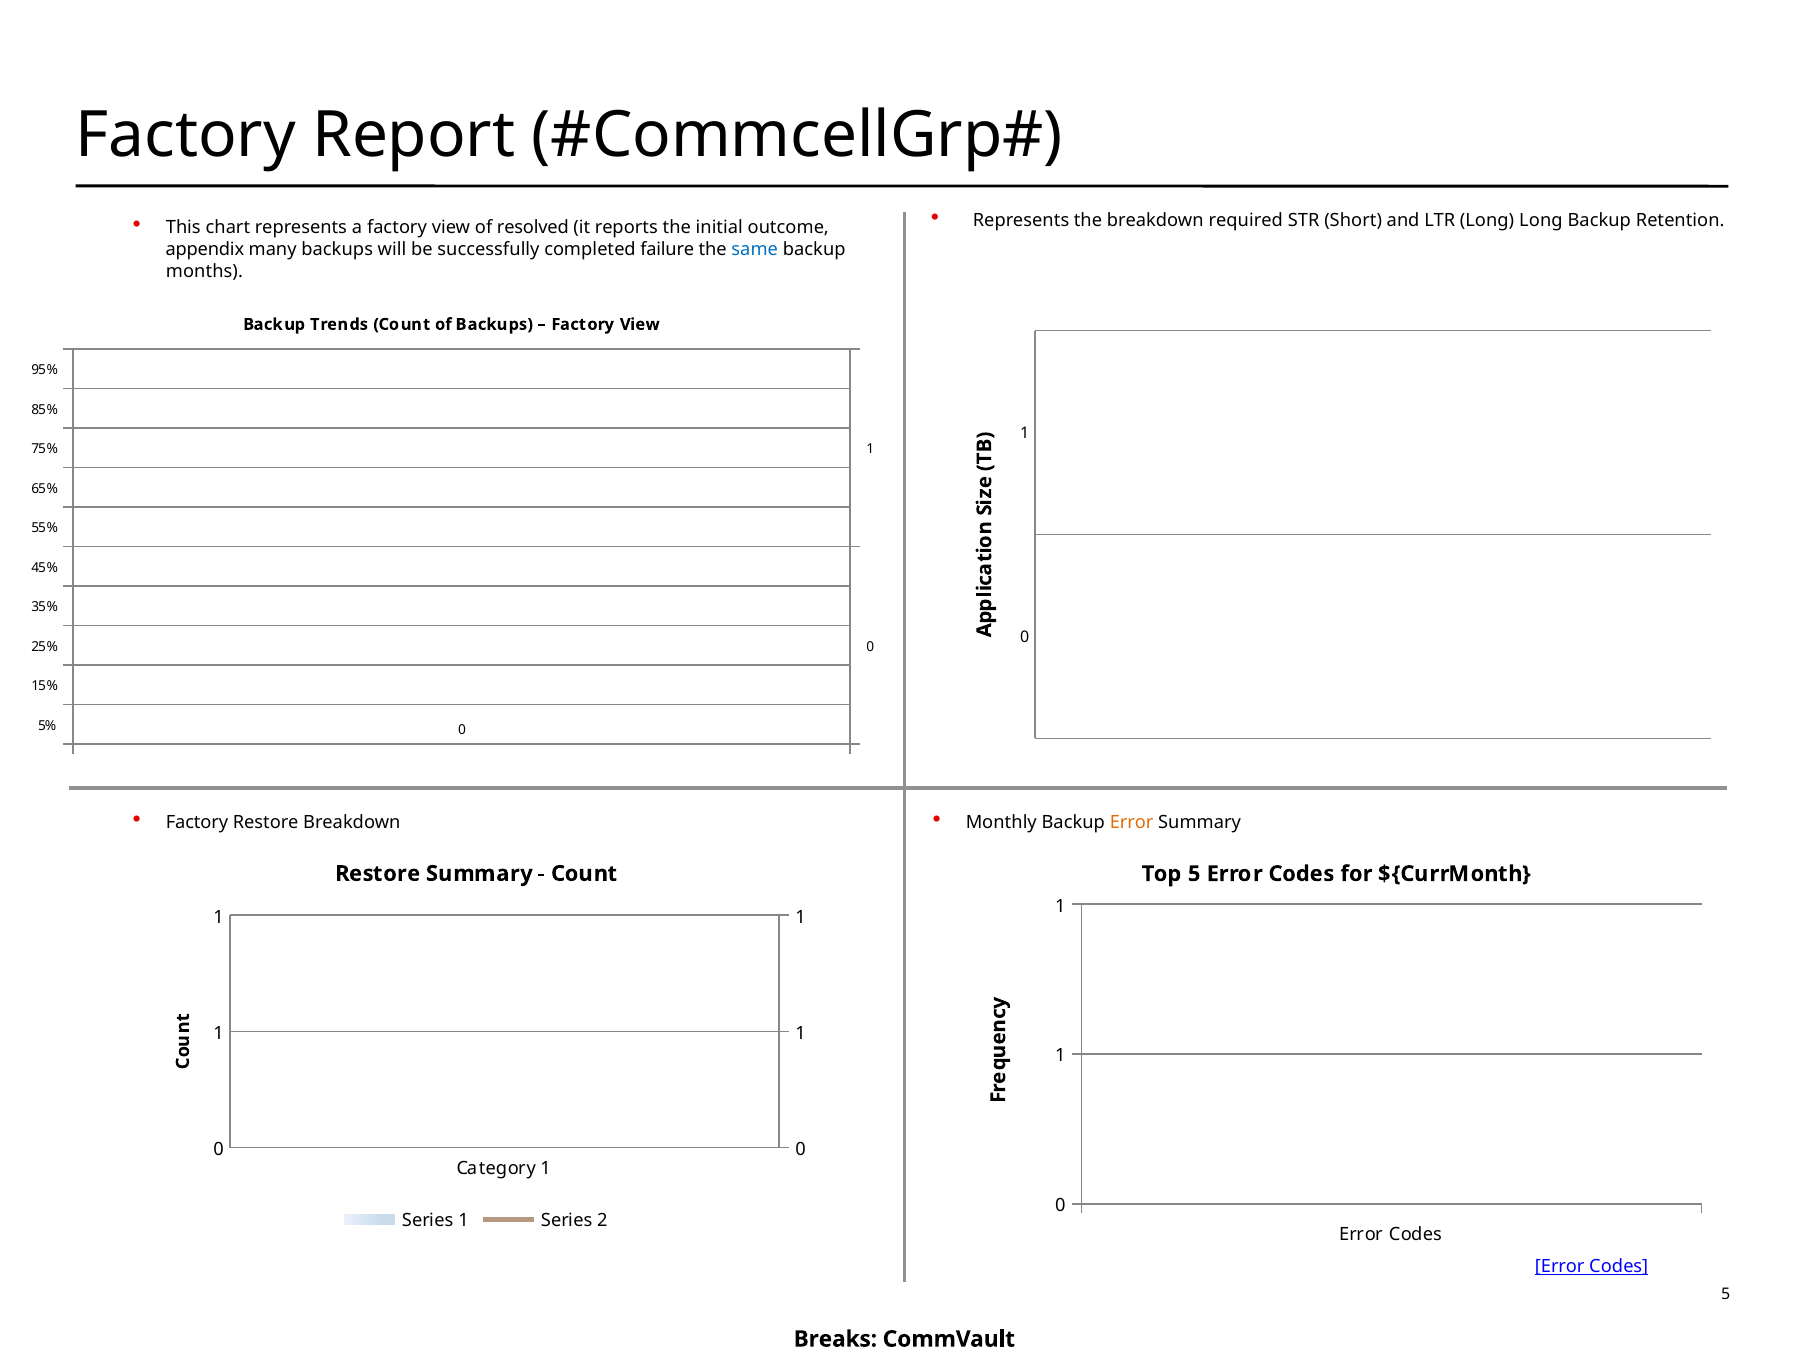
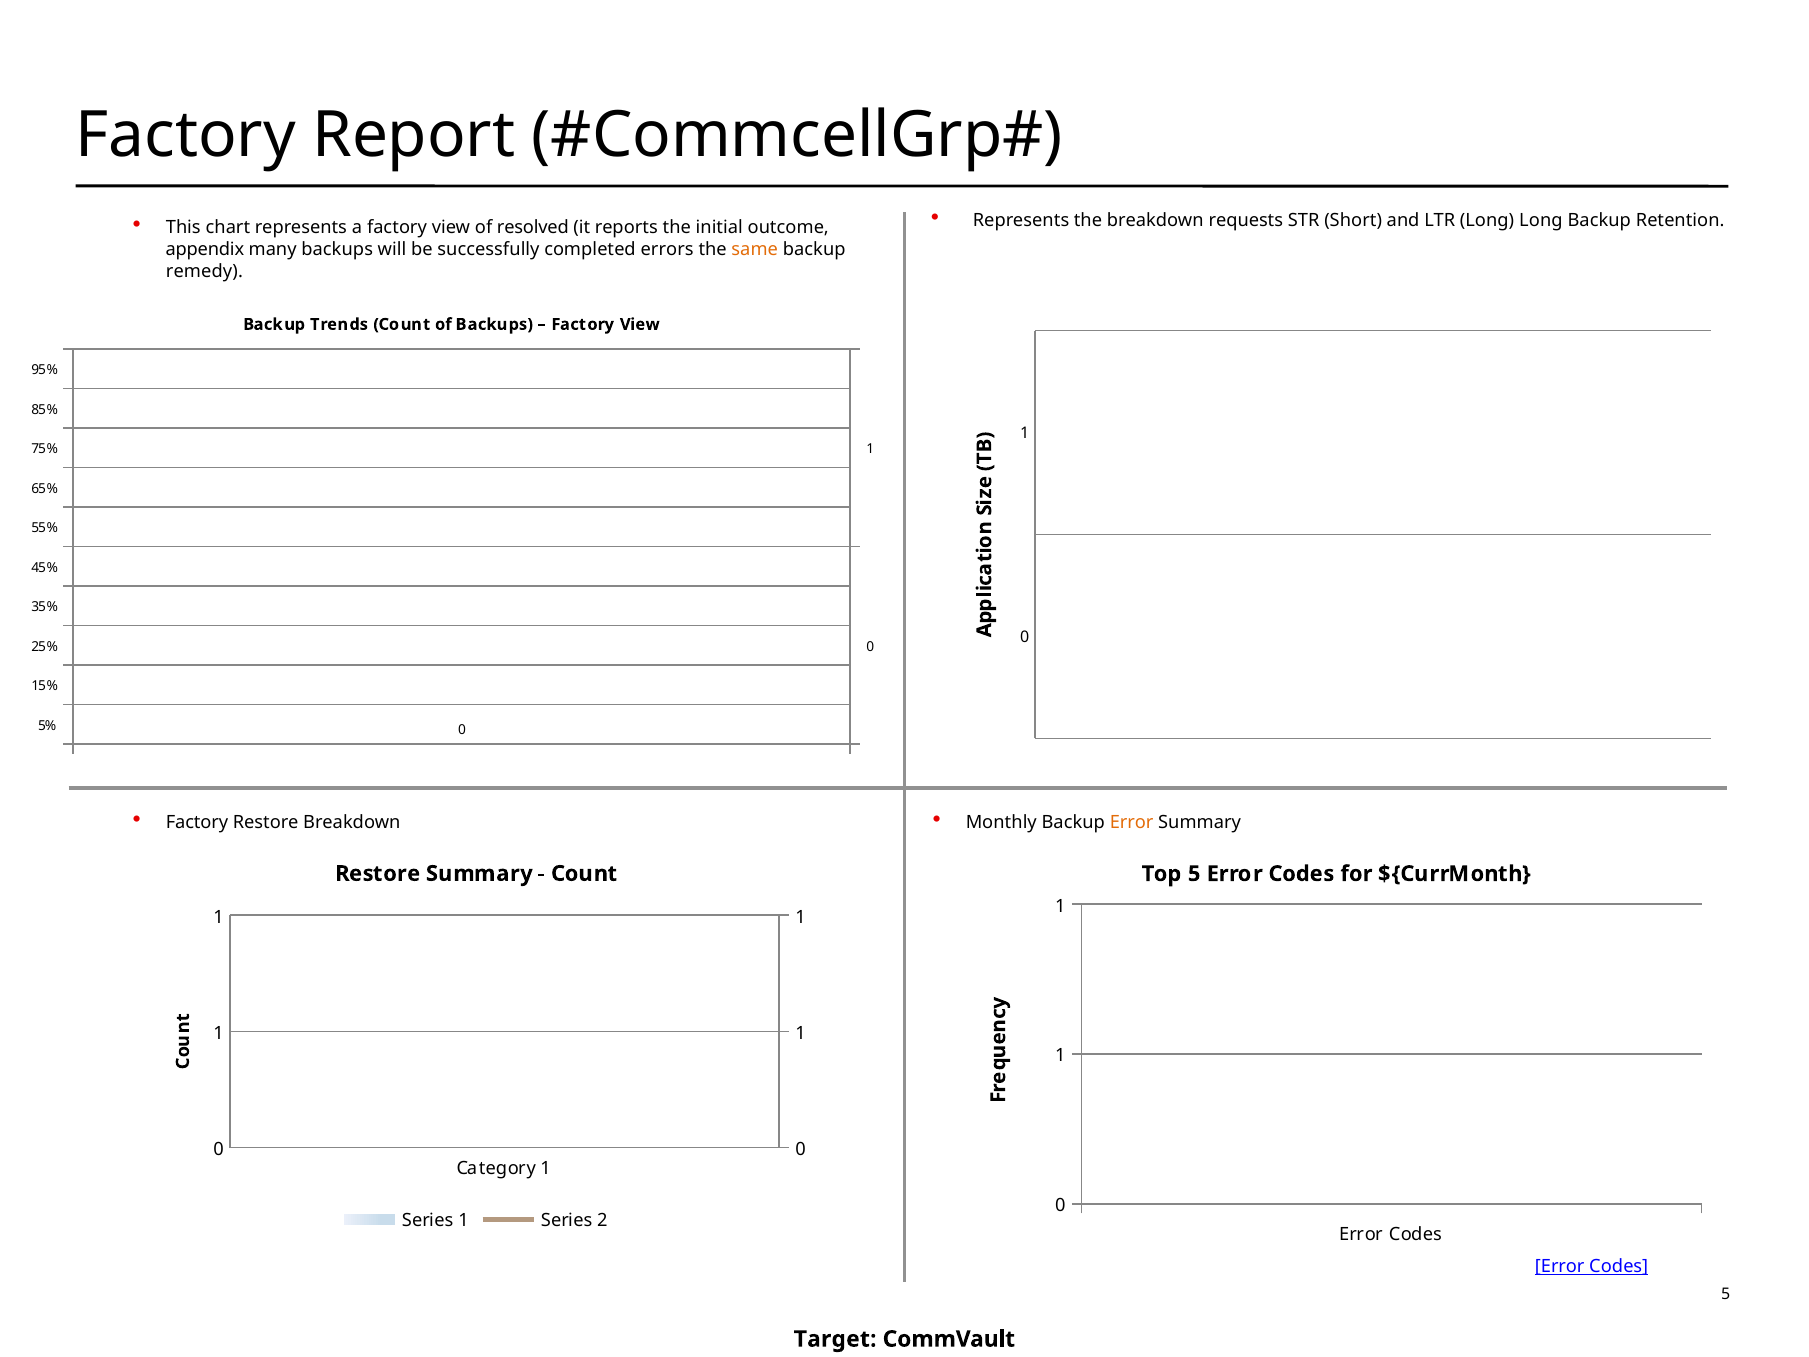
required: required -> requests
failure: failure -> errors
same colour: blue -> orange
months: months -> remedy
Breaks: Breaks -> Target
